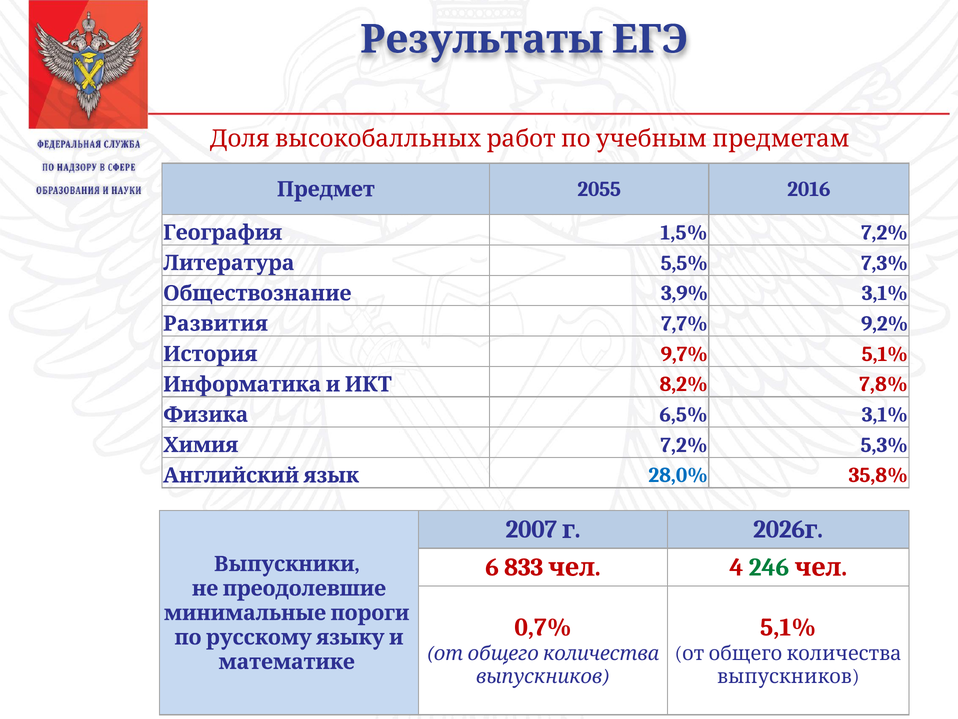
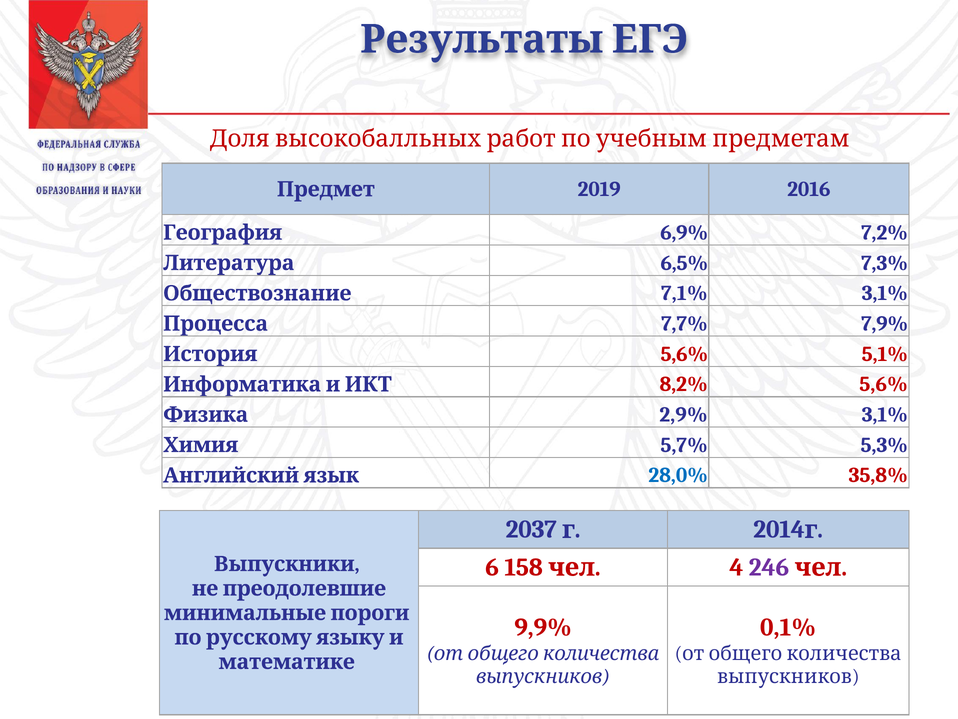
2055: 2055 -> 2019
1,5%: 1,5% -> 6,9%
5,5%: 5,5% -> 6,5%
3,9%: 3,9% -> 7,1%
Развития: Развития -> Процесса
9,2%: 9,2% -> 7,9%
История 9,7%: 9,7% -> 5,6%
8,2% 7,8%: 7,8% -> 5,6%
6,5%: 6,5% -> 2,9%
Химия 7,2%: 7,2% -> 5,7%
2007: 2007 -> 2037
2026: 2026 -> 2014
833: 833 -> 158
246 colour: green -> purple
0,7%: 0,7% -> 9,9%
5,1% at (788, 627): 5,1% -> 0,1%
